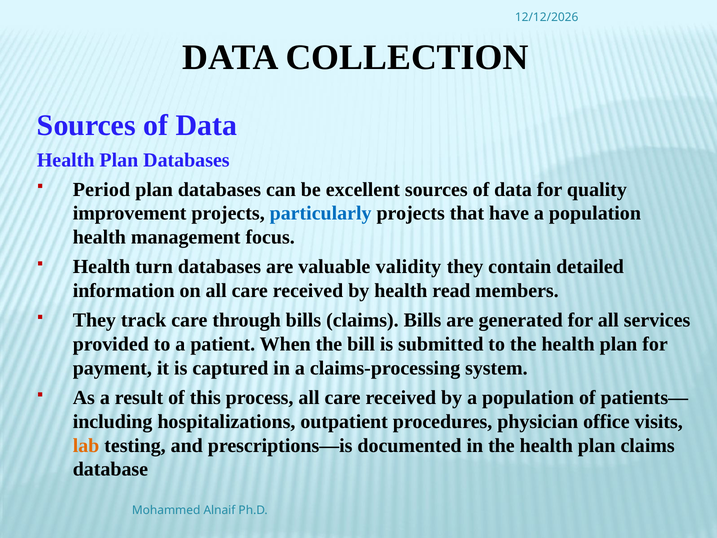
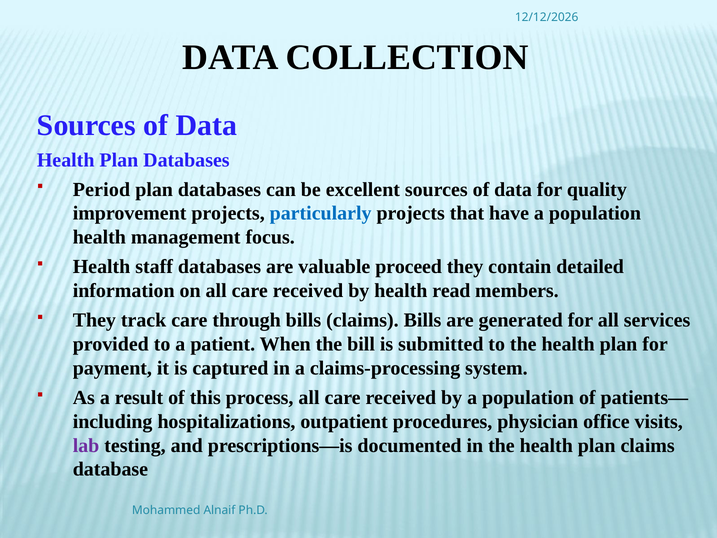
turn: turn -> staff
validity: validity -> proceed
lab colour: orange -> purple
